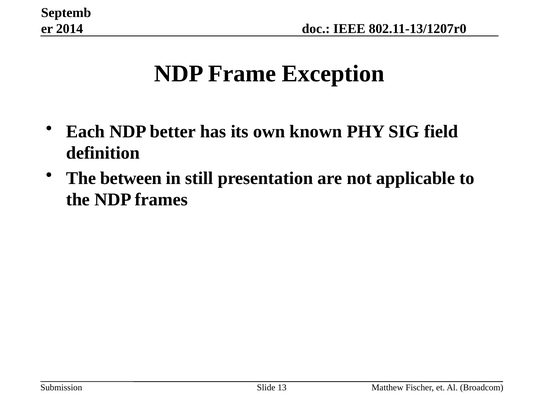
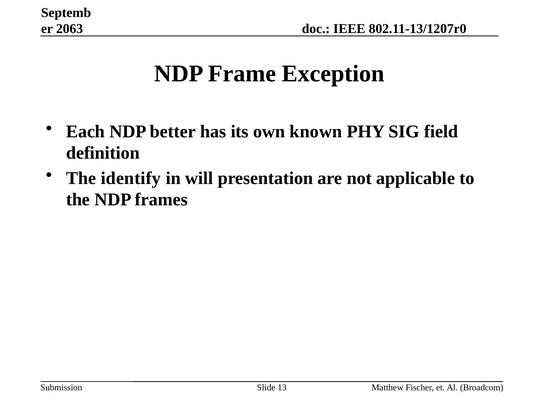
2014: 2014 -> 2063
between: between -> identify
still: still -> will
